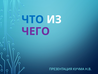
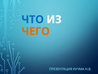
ЧЕГО colour: purple -> orange
